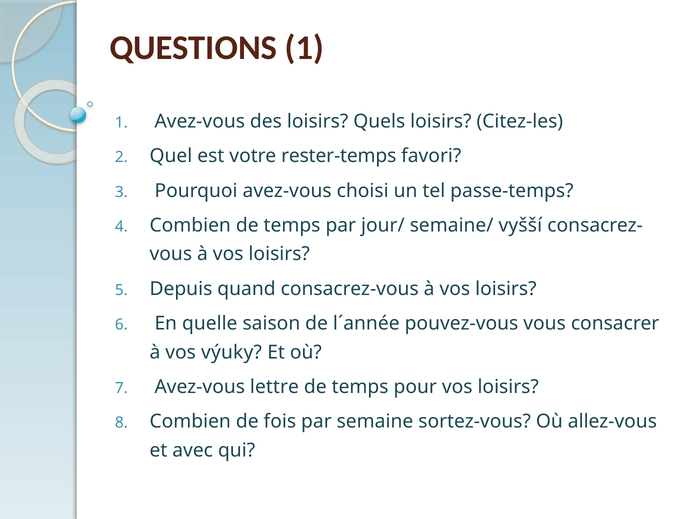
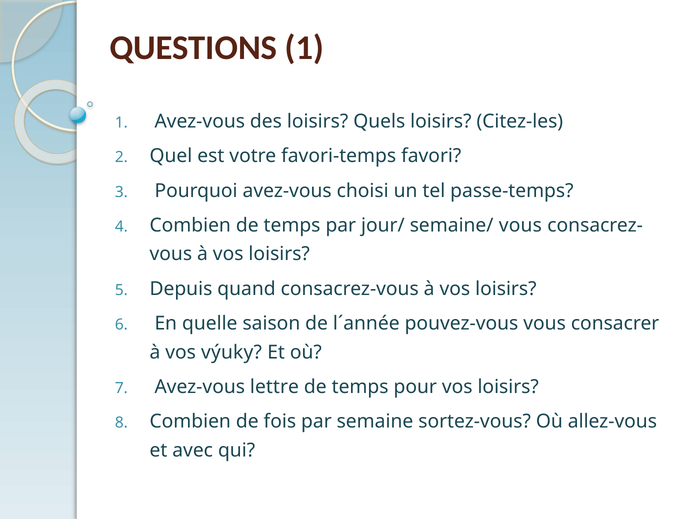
rester-temps: rester-temps -> favori-temps
semaine/ vyšší: vyšší -> vous
